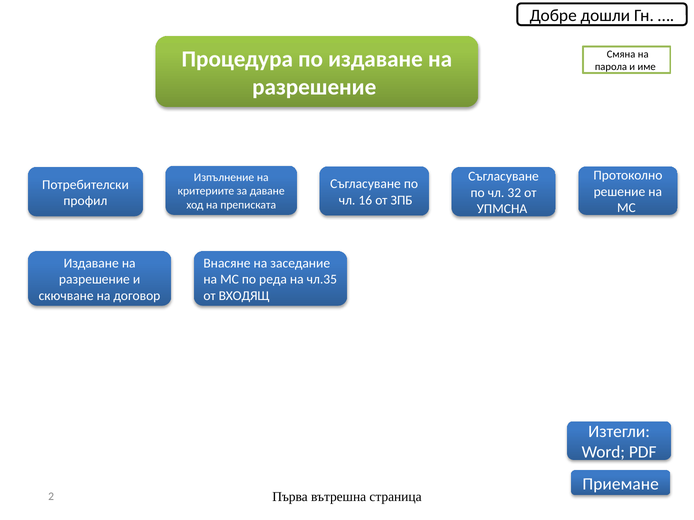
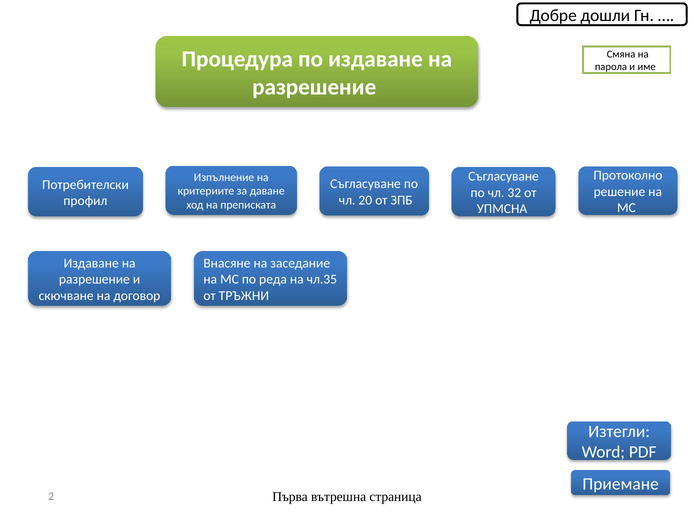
16: 16 -> 20
ВХОДЯЩ: ВХОДЯЩ -> ТРЪЖНИ
